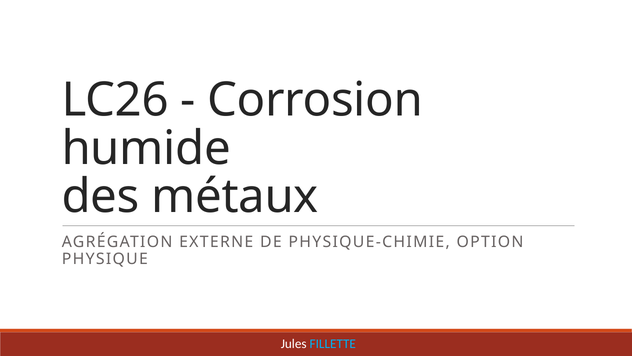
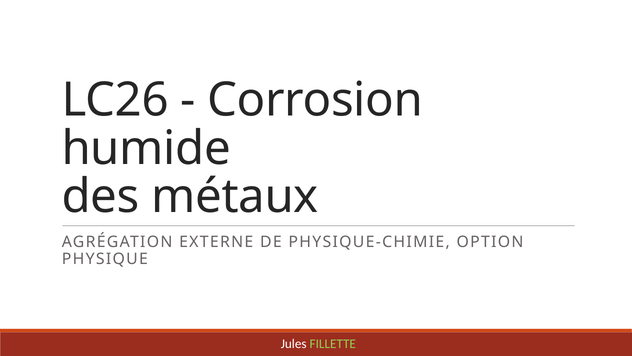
FILLETTE colour: light blue -> light green
